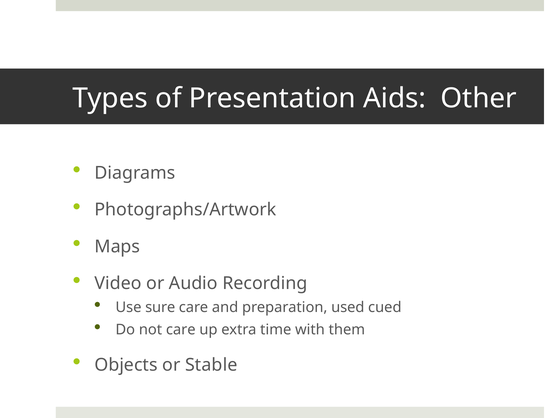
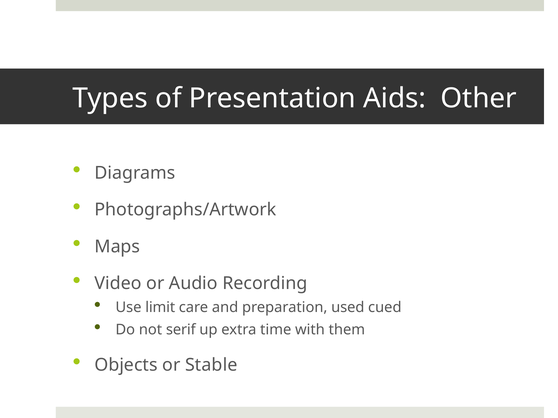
sure: sure -> limit
not care: care -> serif
